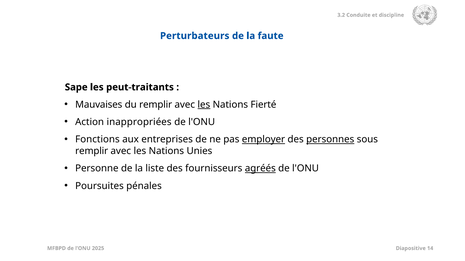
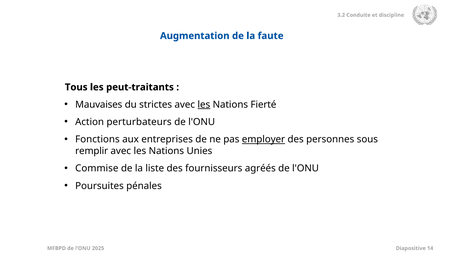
Perturbateurs: Perturbateurs -> Augmentation
Sape: Sape -> Tous
du remplir: remplir -> strictes
inappropriées: inappropriées -> perturbateurs
personnes underline: present -> none
Personne: Personne -> Commise
agréés underline: present -> none
